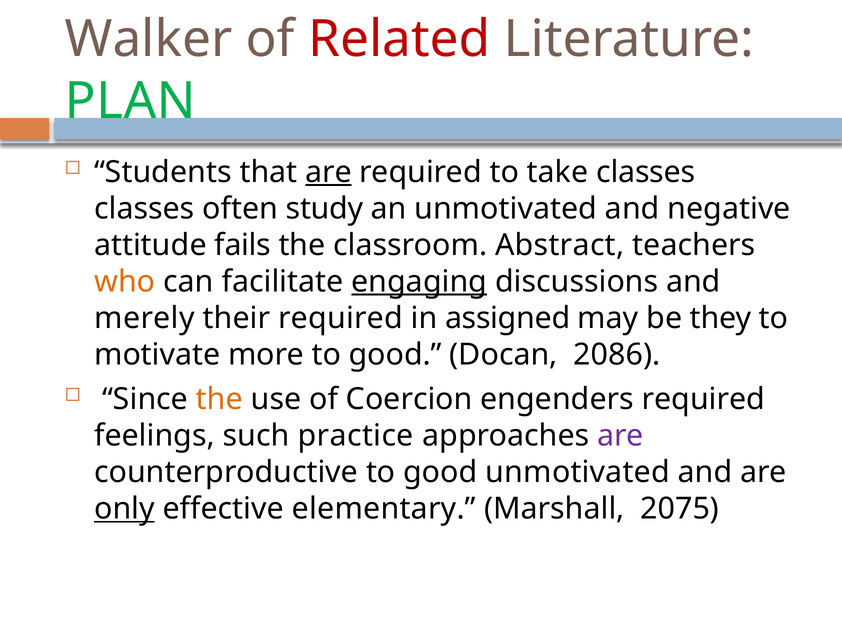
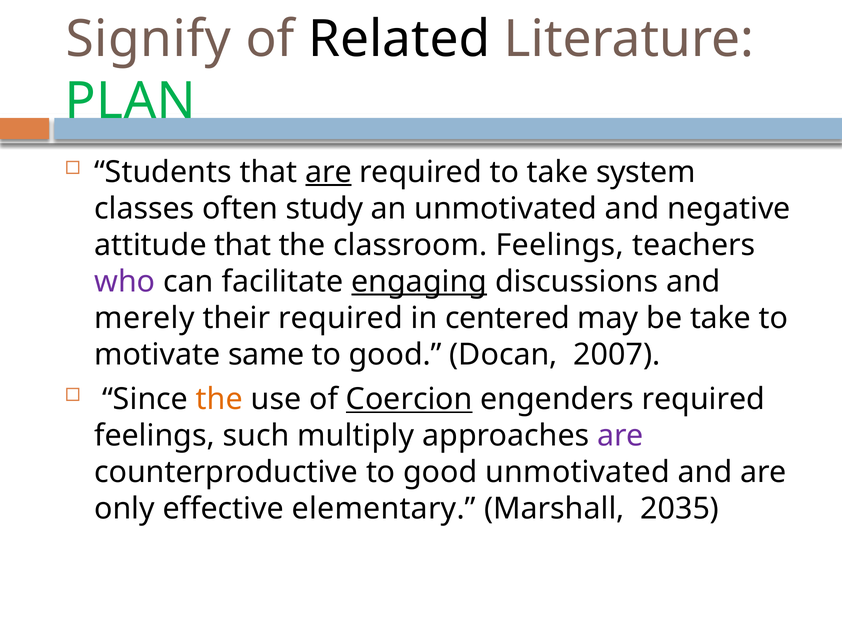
Walker: Walker -> Signify
Related colour: red -> black
take classes: classes -> system
attitude fails: fails -> that
classroom Abstract: Abstract -> Feelings
who colour: orange -> purple
assigned: assigned -> centered
be they: they -> take
more: more -> same
2086: 2086 -> 2007
Coercion underline: none -> present
practice: practice -> multiply
only underline: present -> none
2075: 2075 -> 2035
